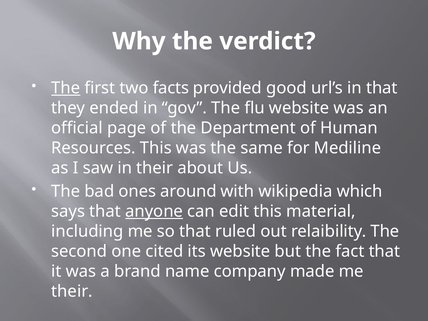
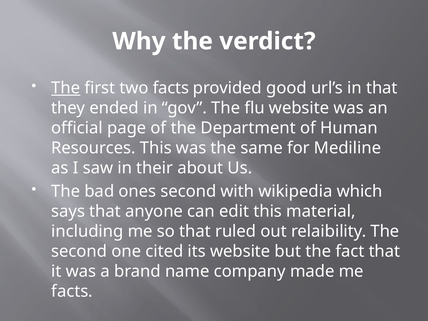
ones around: around -> second
anyone underline: present -> none
their at (72, 291): their -> facts
